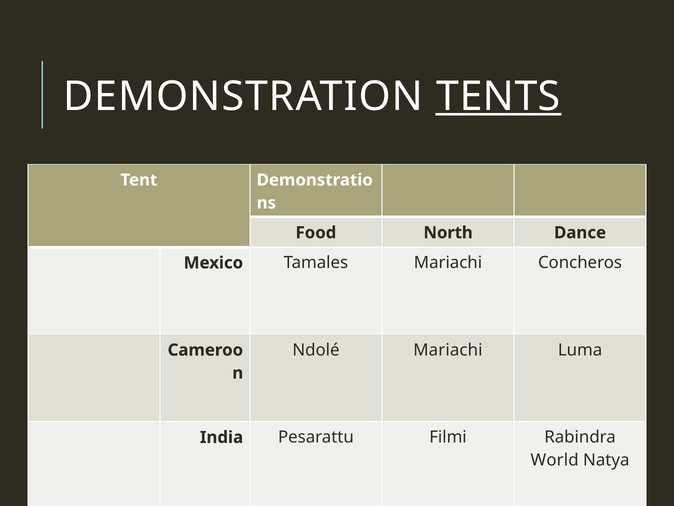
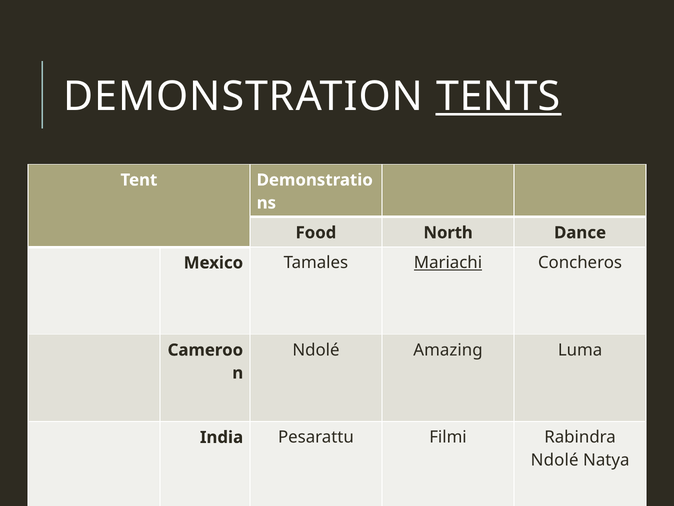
Mariachi at (448, 263) underline: none -> present
Ndolé Mariachi: Mariachi -> Amazing
World at (555, 460): World -> Ndolé
